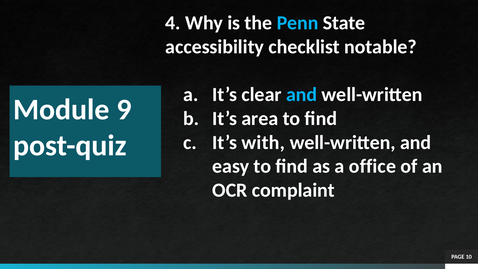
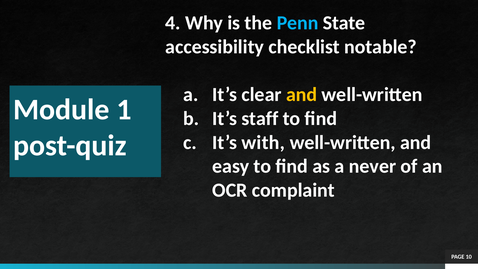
and at (302, 95) colour: light blue -> yellow
9: 9 -> 1
area: area -> staff
office: office -> never
